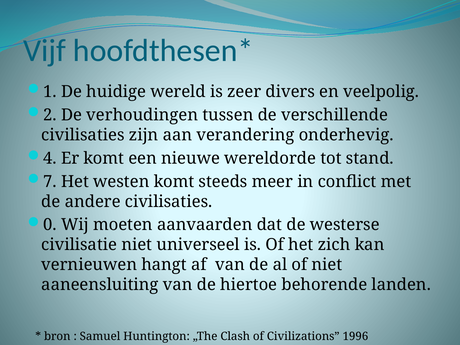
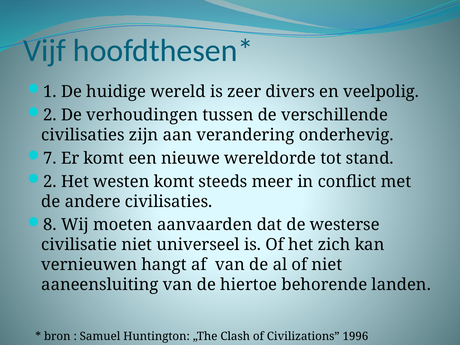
4: 4 -> 7
7 at (50, 182): 7 -> 2
0: 0 -> 8
